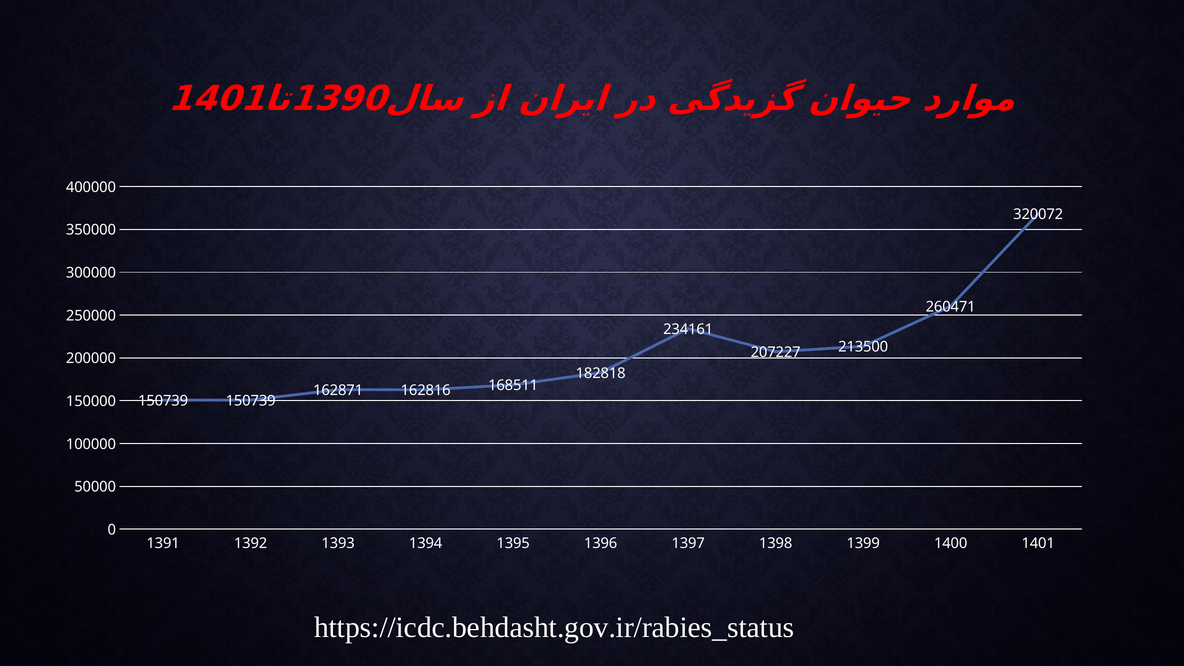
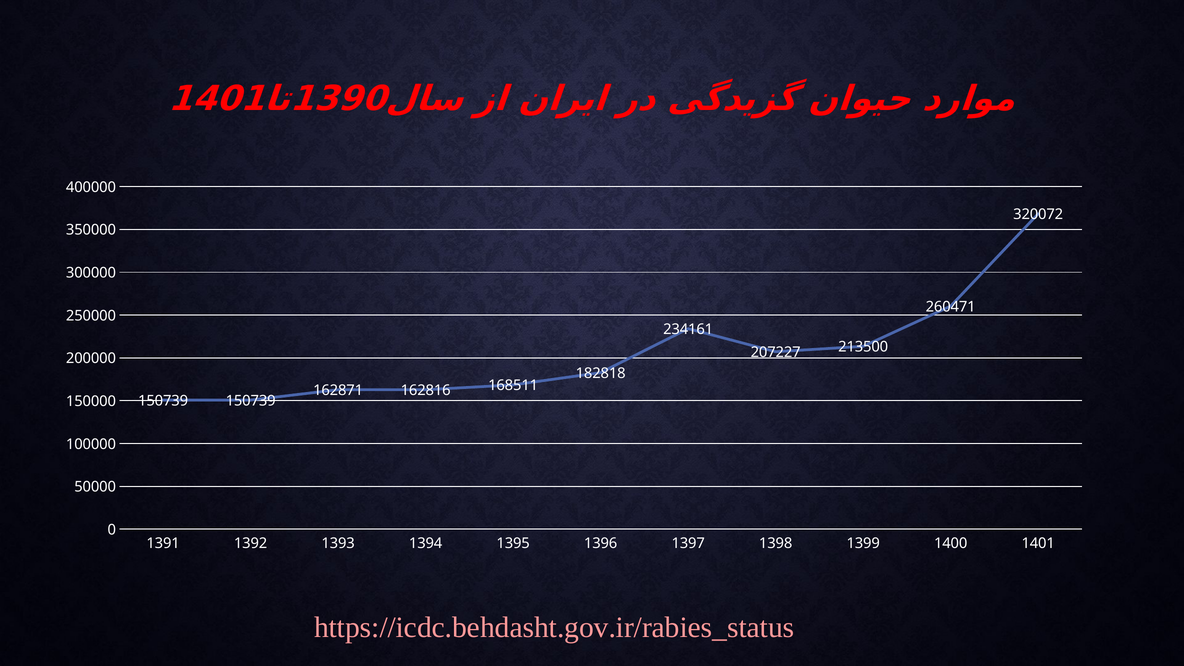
https://icdc.behdasht.gov.ir/rabies_status colour: white -> pink
